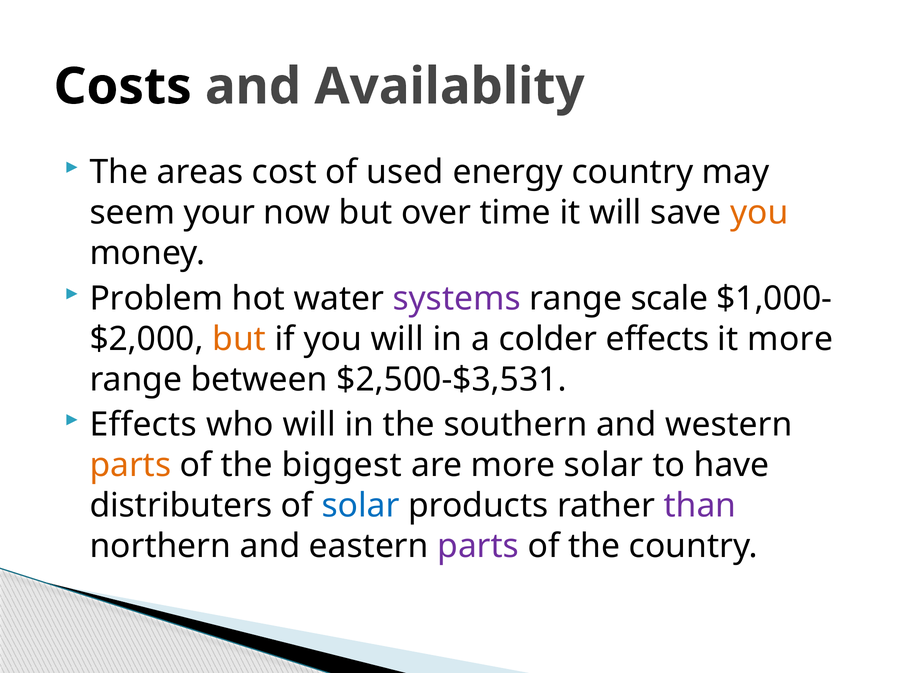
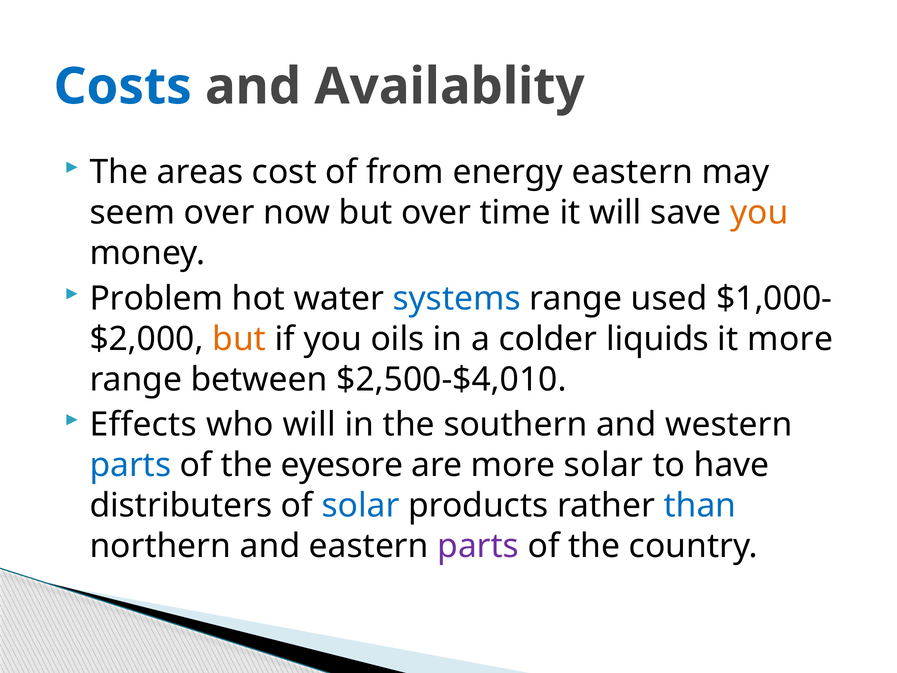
Costs colour: black -> blue
used: used -> from
energy country: country -> eastern
seem your: your -> over
systems colour: purple -> blue
scale: scale -> used
you will: will -> oils
colder effects: effects -> liquids
$2,500-$3,531: $2,500-$3,531 -> $2,500-$4,010
parts at (130, 465) colour: orange -> blue
biggest: biggest -> eyesore
than colour: purple -> blue
